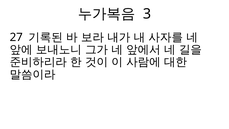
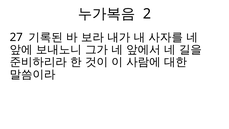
3: 3 -> 2
